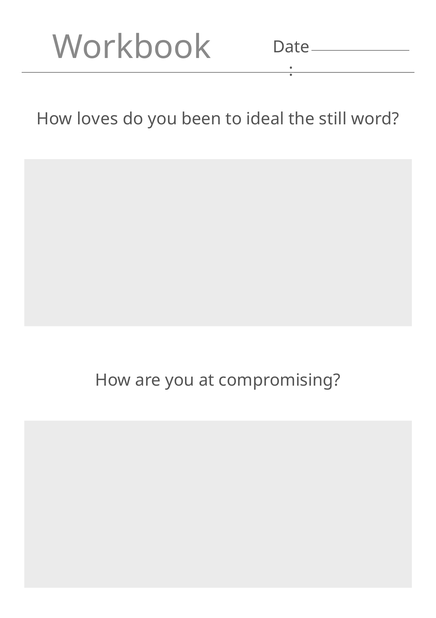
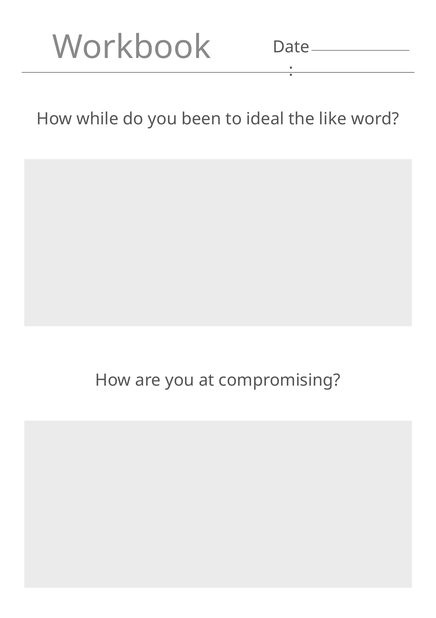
loves: loves -> while
still: still -> like
